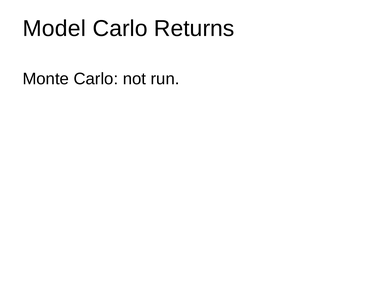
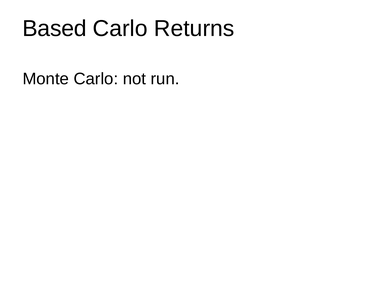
Model: Model -> Based
